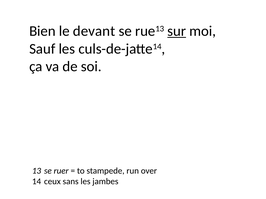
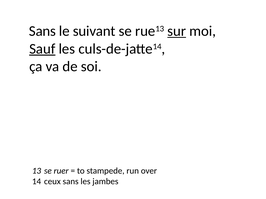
Bien at (42, 31): Bien -> Sans
devant: devant -> suivant
Sauf underline: none -> present
